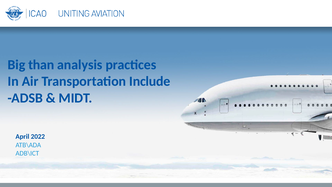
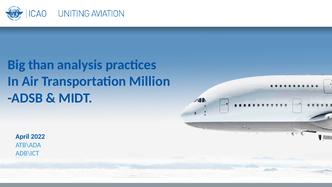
Include: Include -> Million
